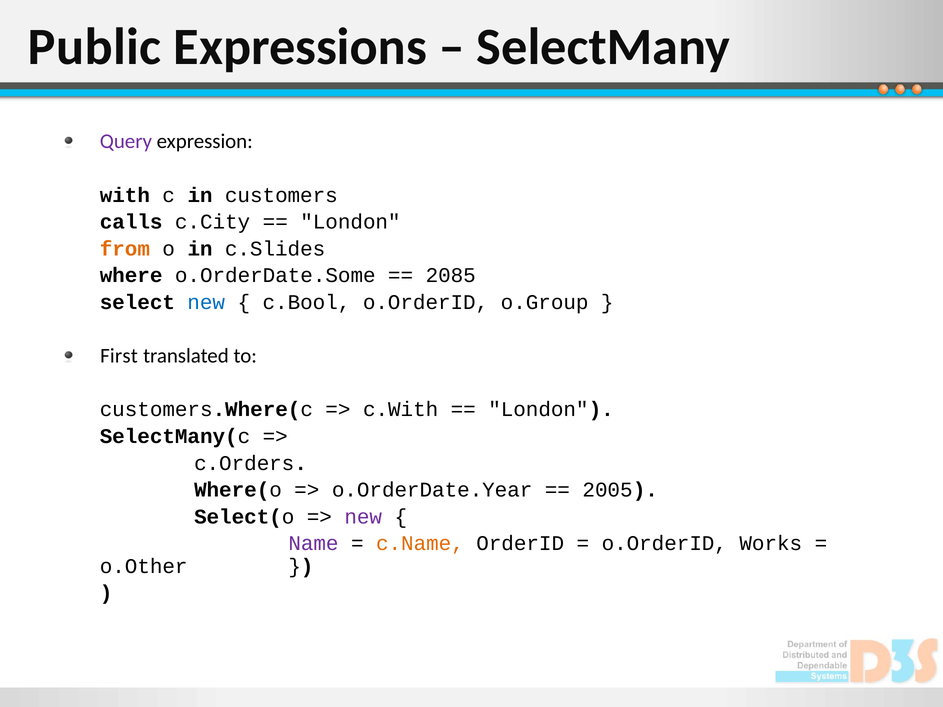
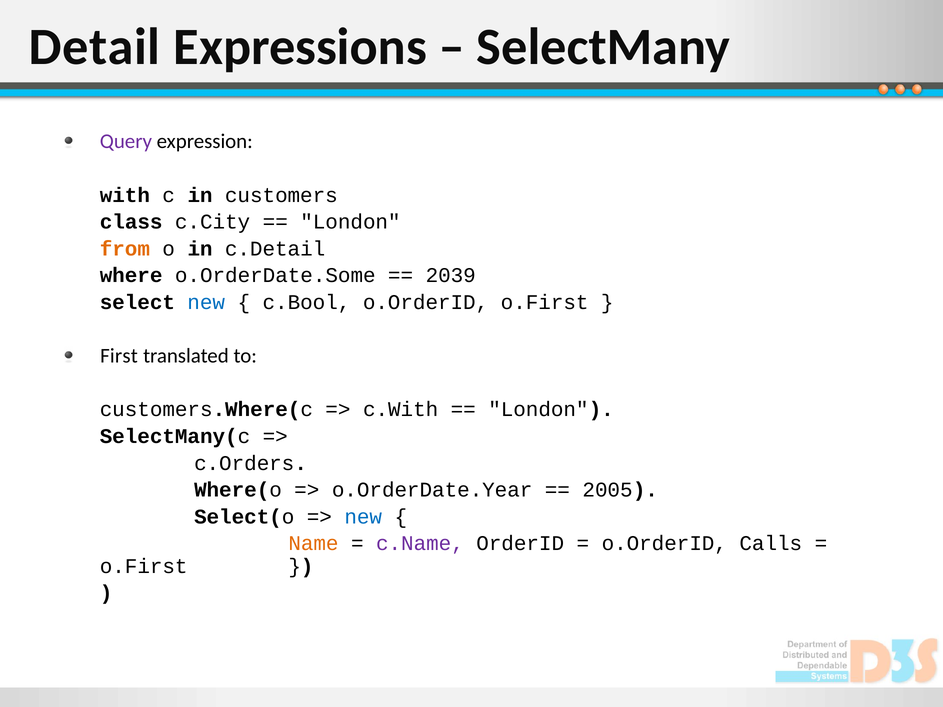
Public: Public -> Detail
calls: calls -> class
c.Slides: c.Slides -> c.Detail
2085: 2085 -> 2039
o.OrderID o.Group: o.Group -> o.First
new at (363, 517) colour: purple -> blue
Name colour: purple -> orange
c.Name colour: orange -> purple
Works: Works -> Calls
o.Other at (144, 566): o.Other -> o.First
